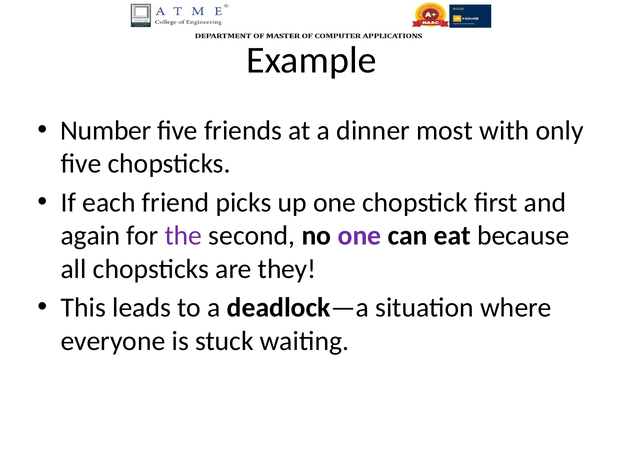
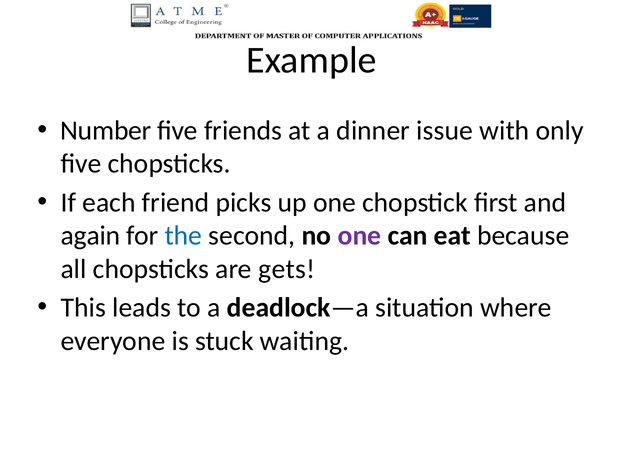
most: most -> issue
the colour: purple -> blue
they: they -> gets
